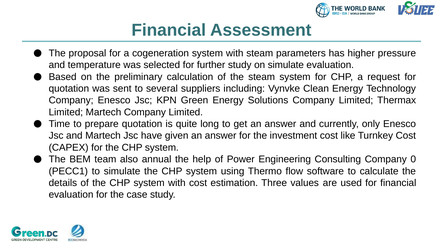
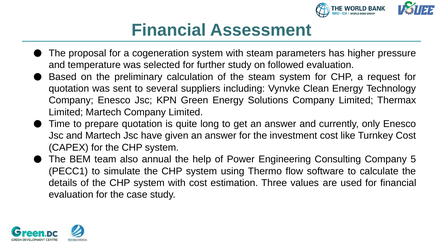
on simulate: simulate -> followed
0: 0 -> 5
